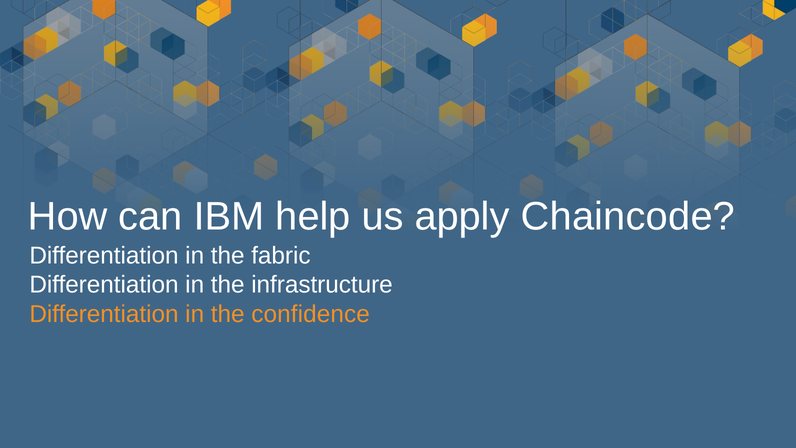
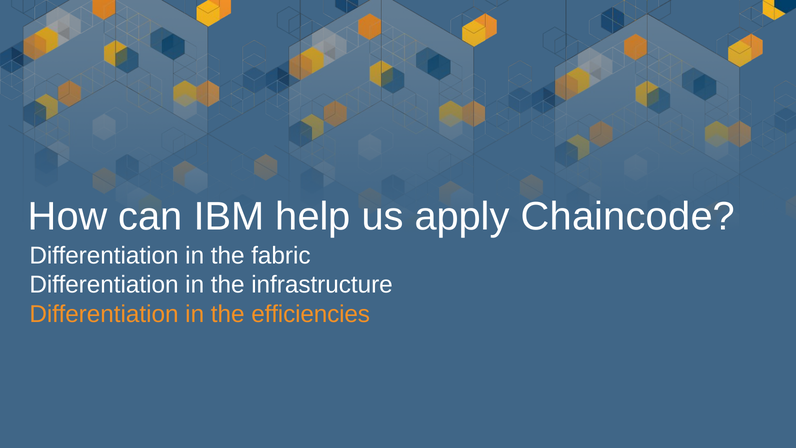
confidence: confidence -> efficiencies
